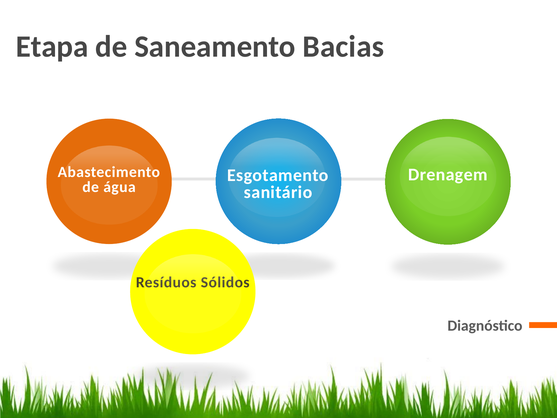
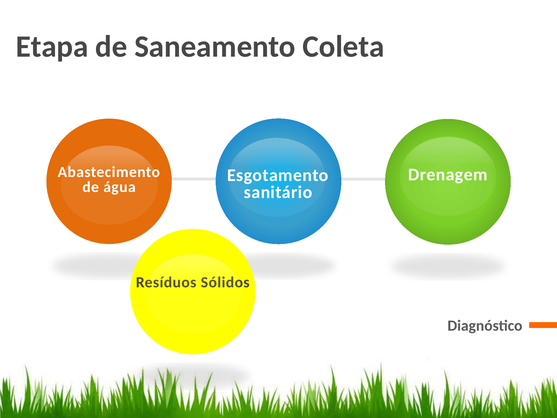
Bacias: Bacias -> Coleta
